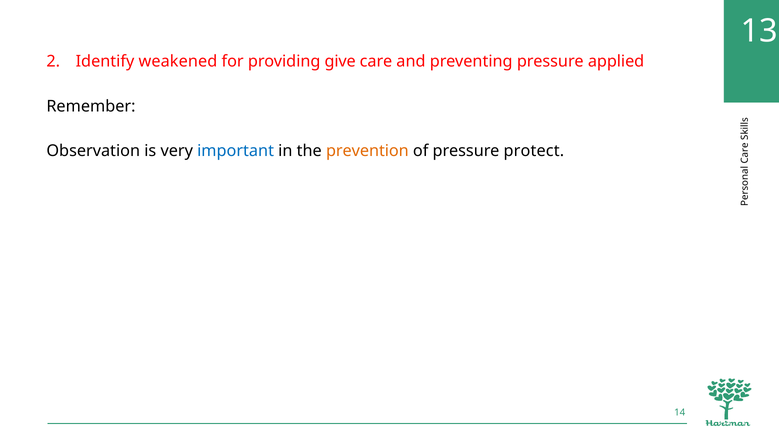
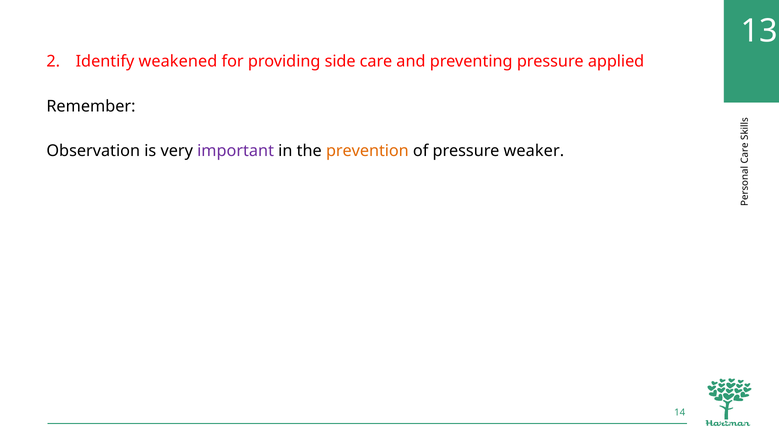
give: give -> side
important colour: blue -> purple
protect: protect -> weaker
